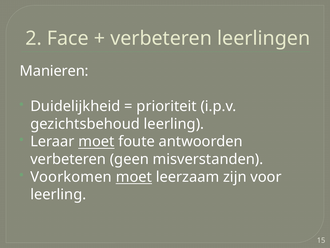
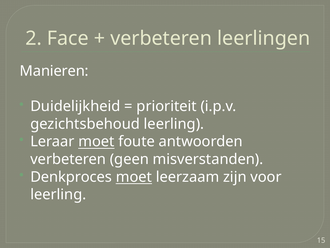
Voorkomen: Voorkomen -> Denkproces
